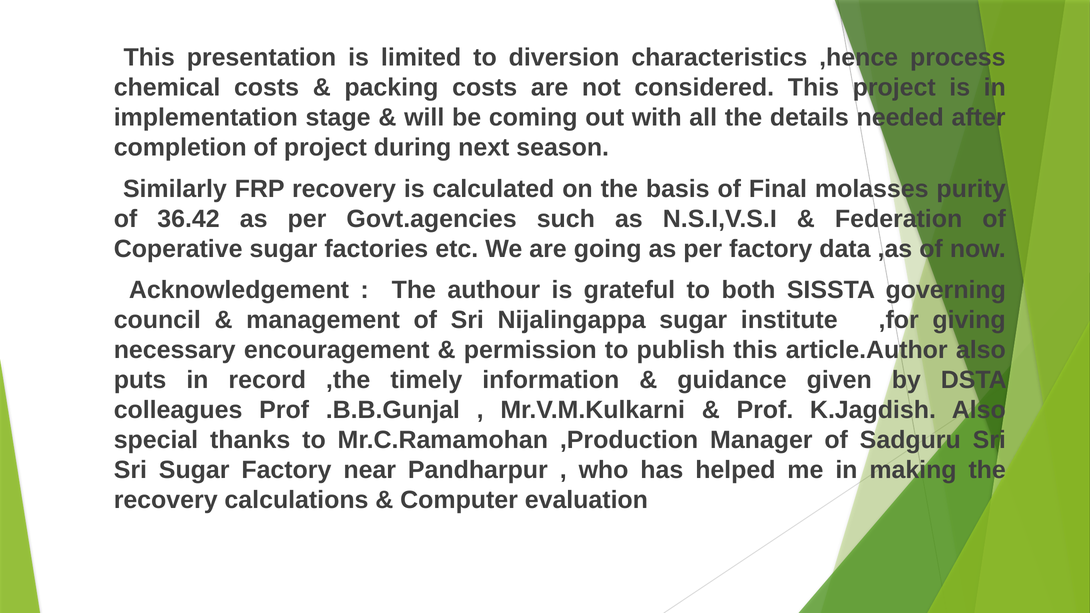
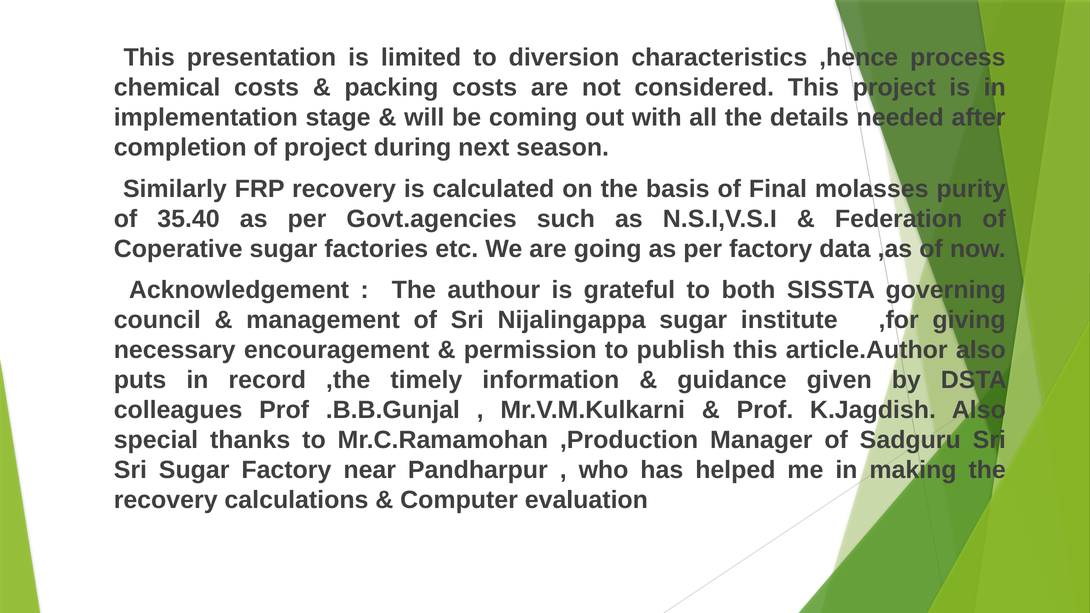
36.42: 36.42 -> 35.40
